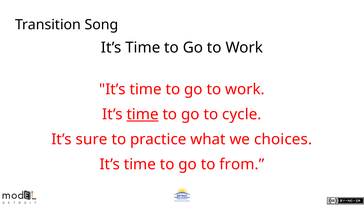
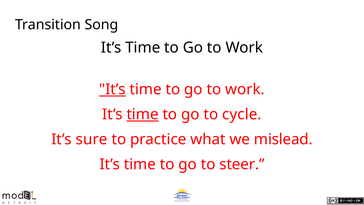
It’s at (112, 89) underline: none -> present
choices: choices -> mislead
from: from -> steer
